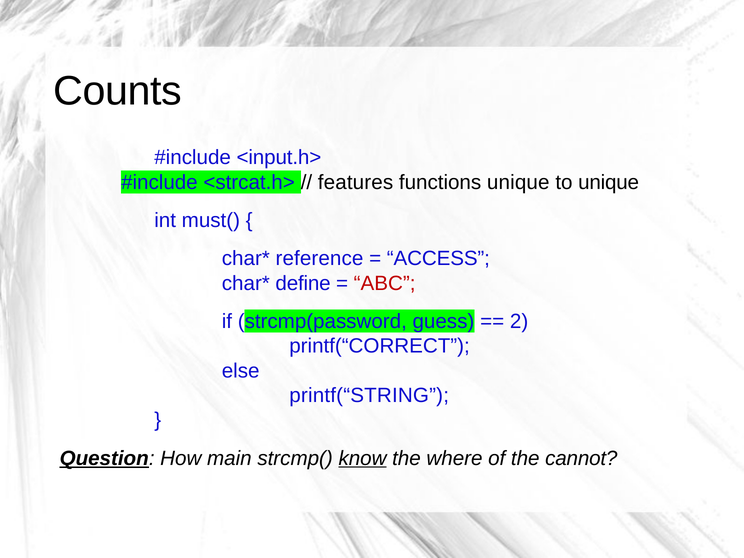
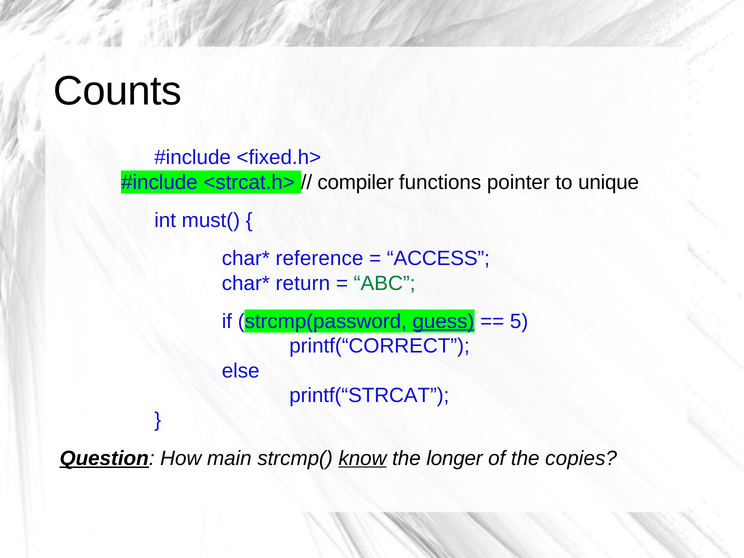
<input.h>: <input.h> -> <fixed.h>
features: features -> compiler
functions unique: unique -> pointer
define: define -> return
ABC colour: red -> green
guess underline: none -> present
2: 2 -> 5
printf(“STRING: printf(“STRING -> printf(“STRCAT
where: where -> longer
cannot: cannot -> copies
